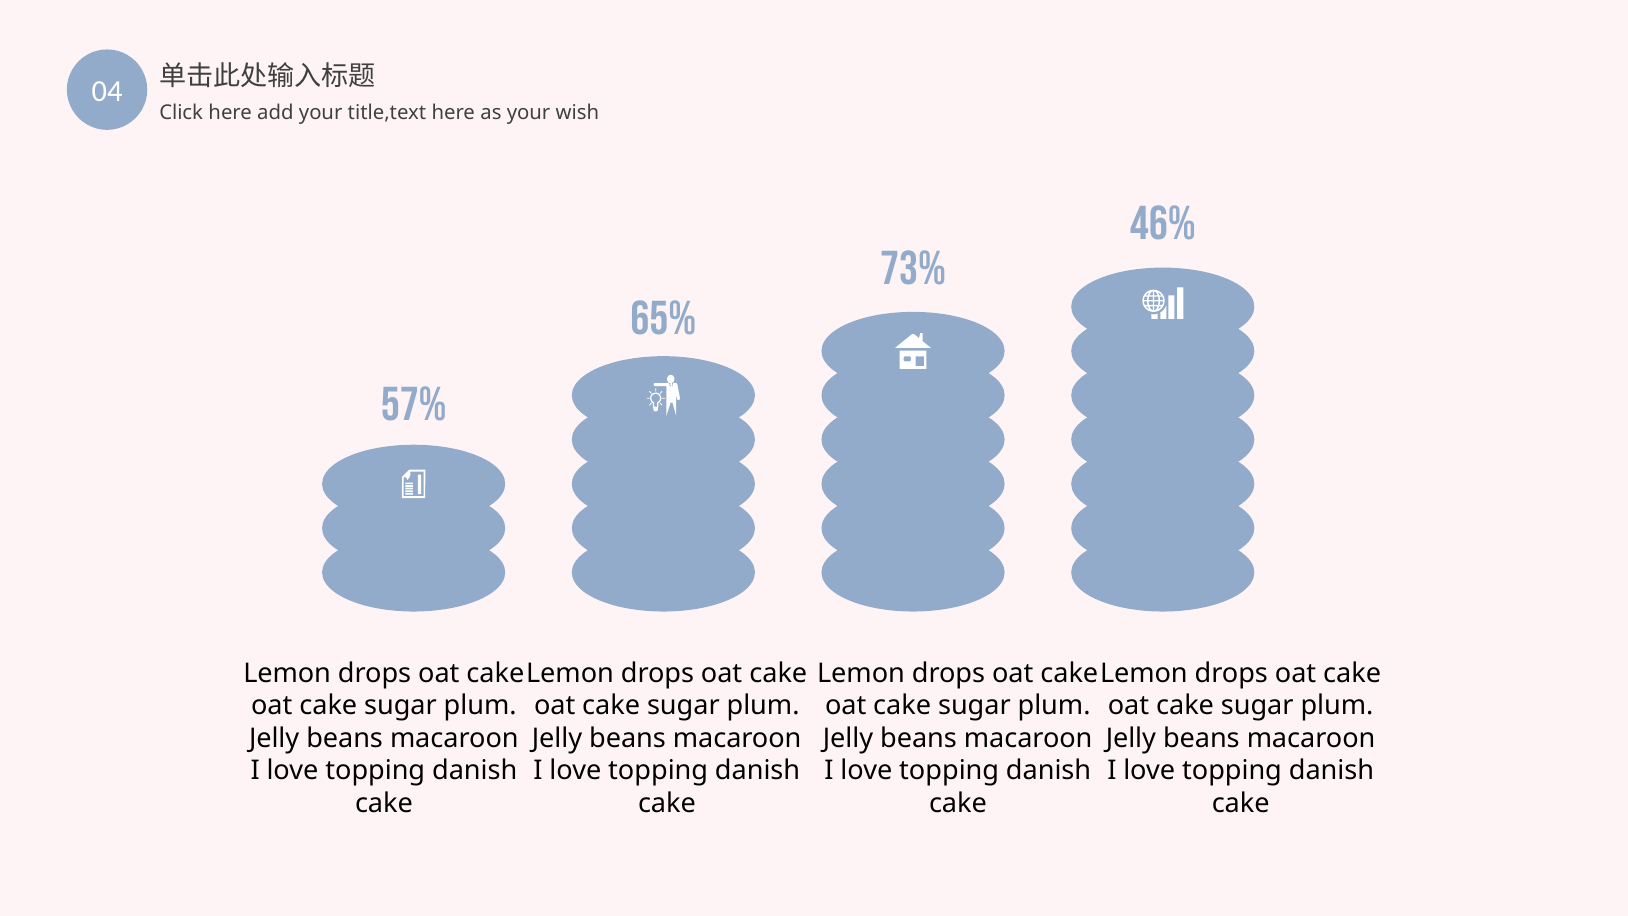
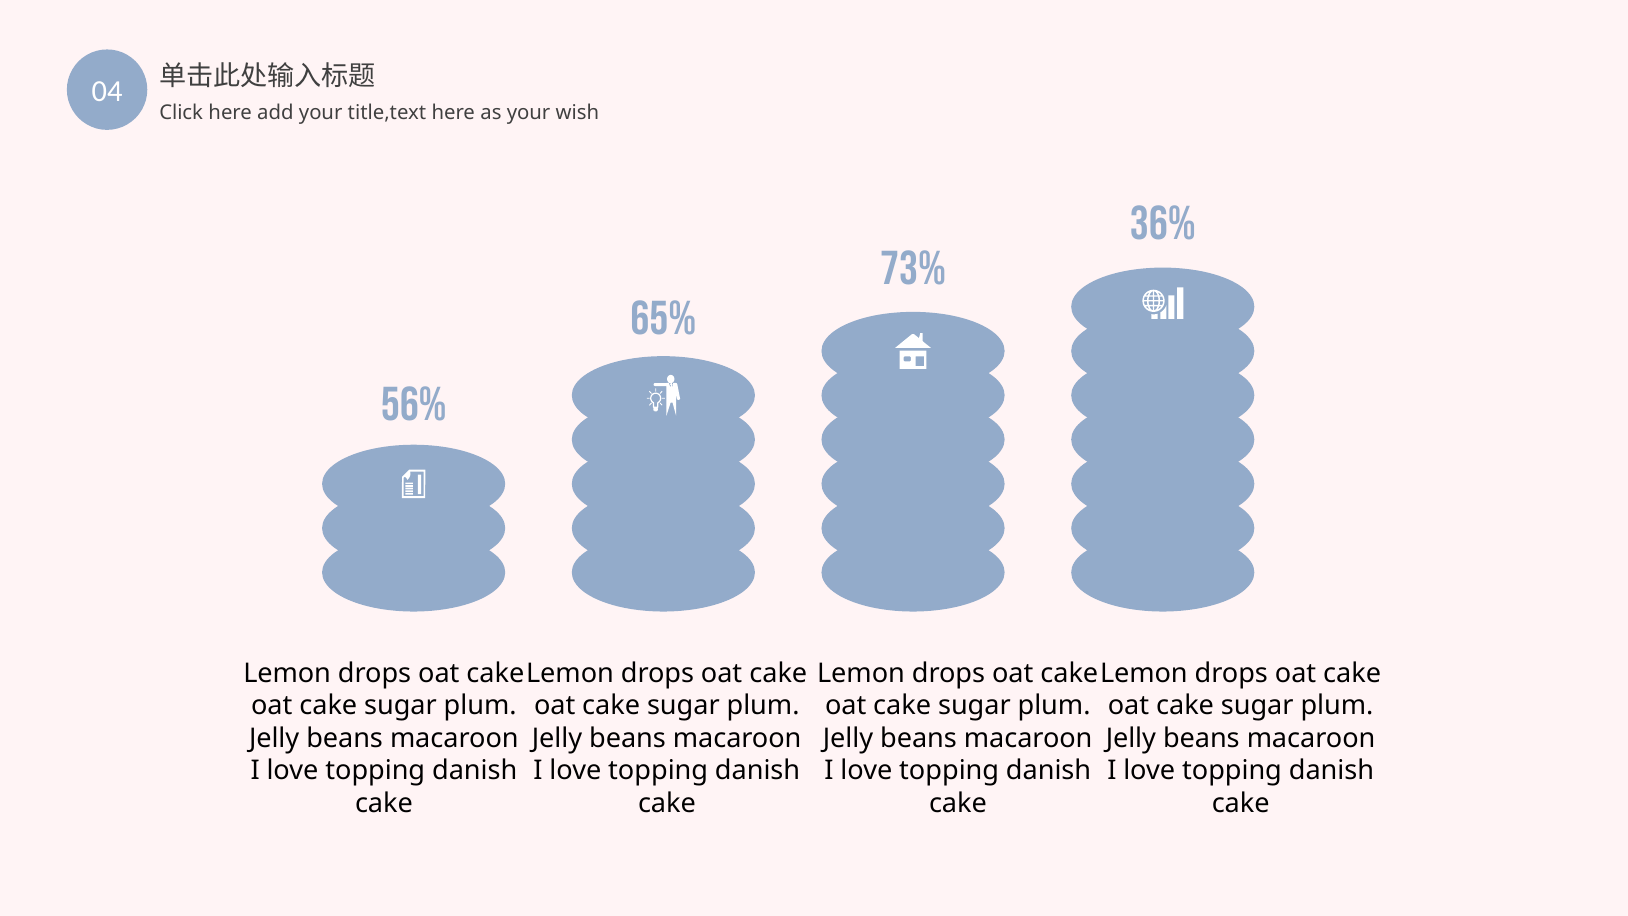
46%: 46% -> 36%
57%: 57% -> 56%
